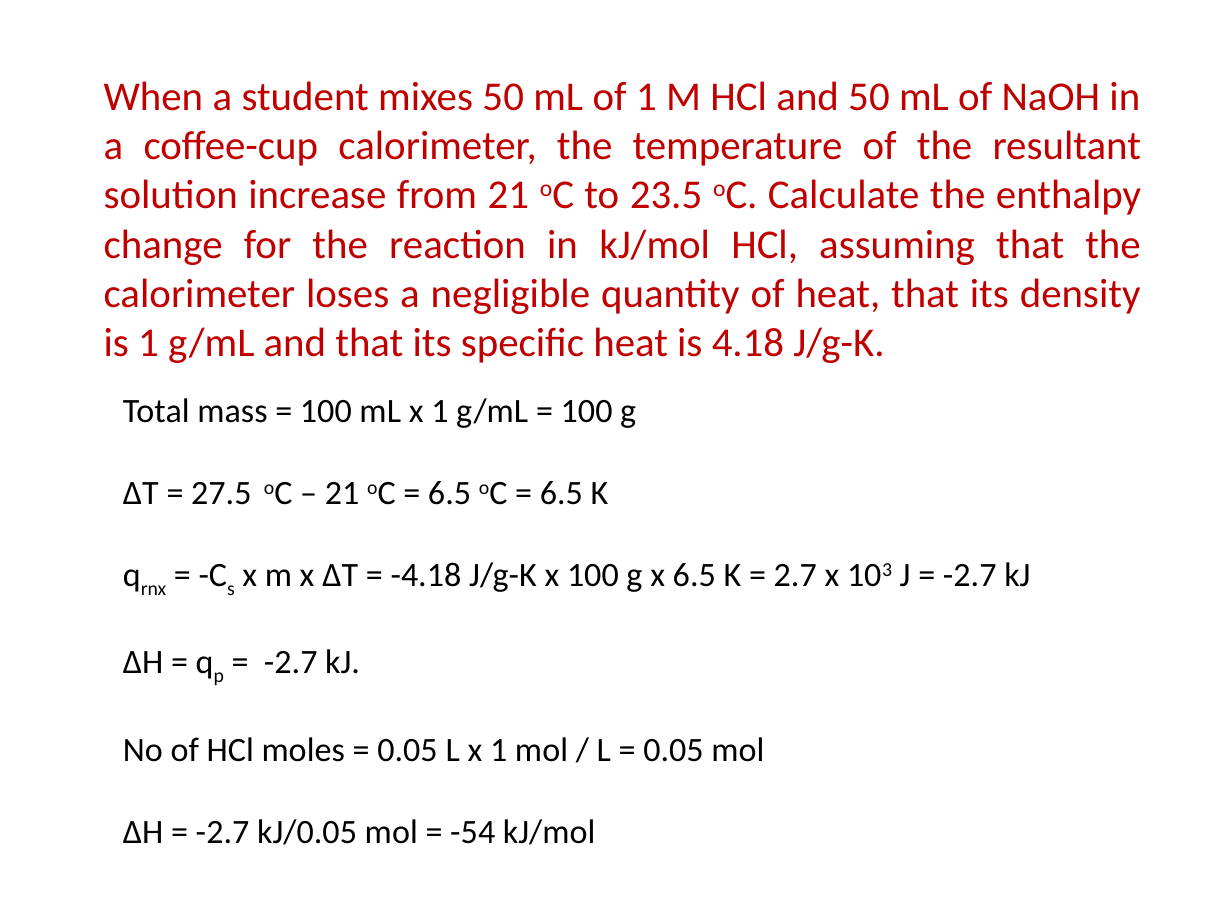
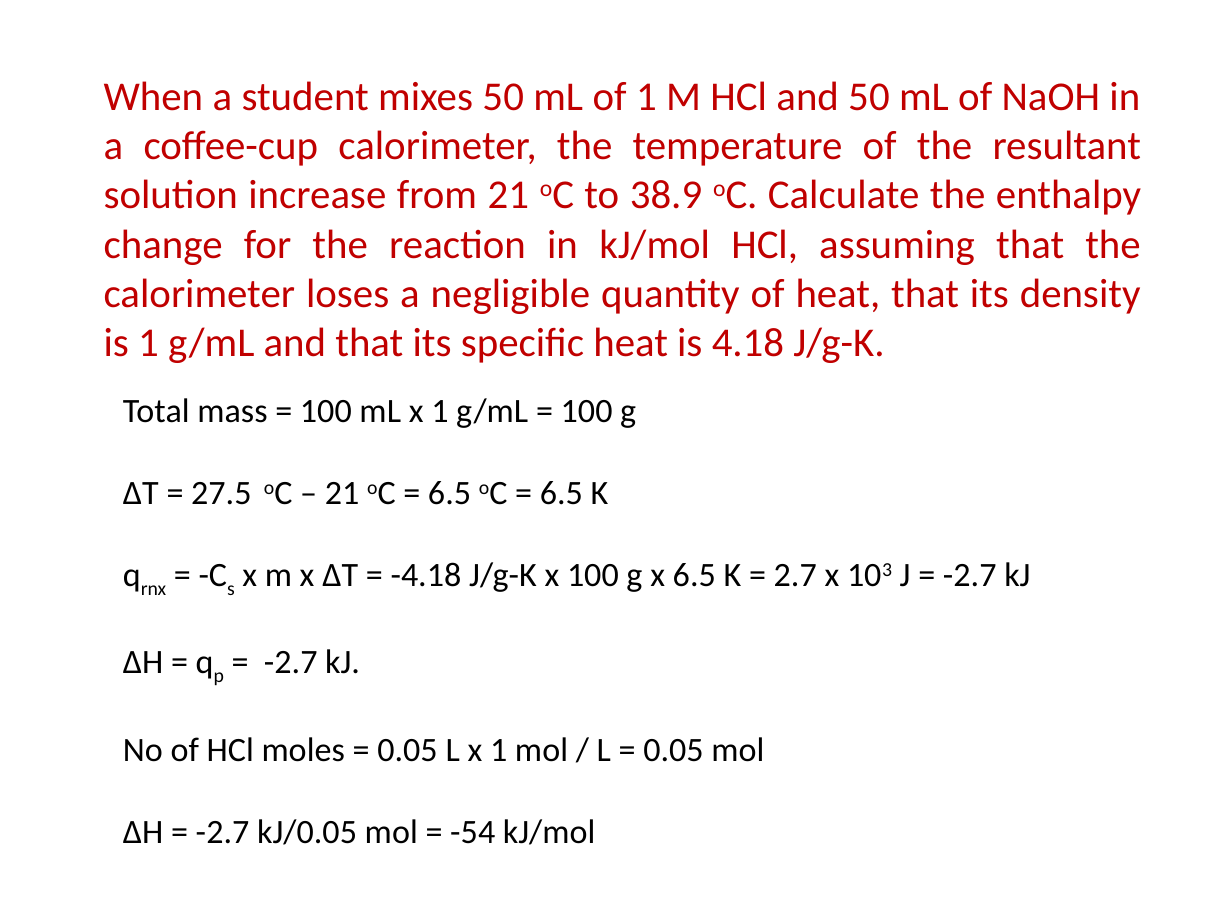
23.5: 23.5 -> 38.9
